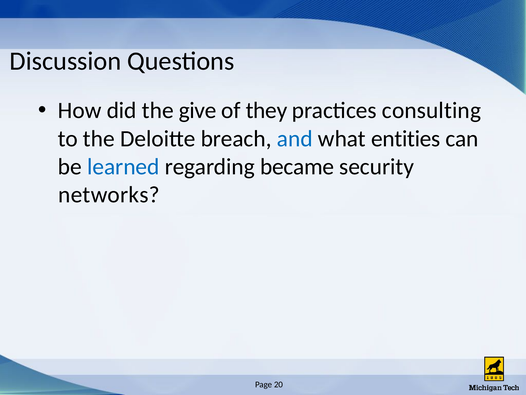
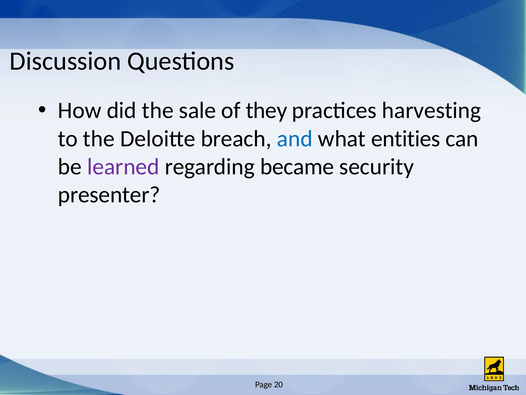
give: give -> sale
consulting: consulting -> harvesting
learned colour: blue -> purple
networks: networks -> presenter
